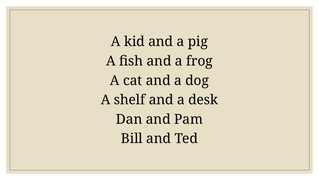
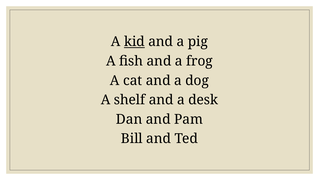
kid underline: none -> present
